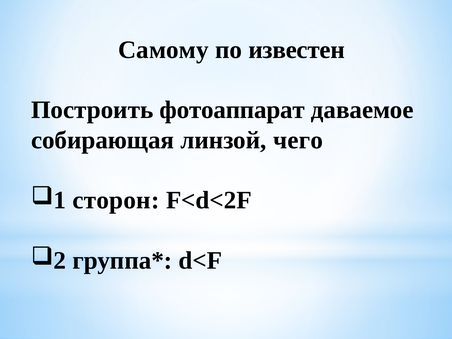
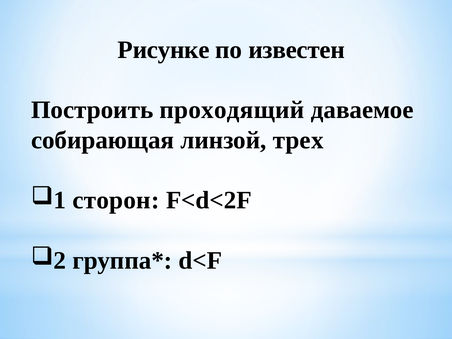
Самому: Самому -> Рисунке
фотоаппарат: фотоаппарат -> проходящий
чего: чего -> трех
